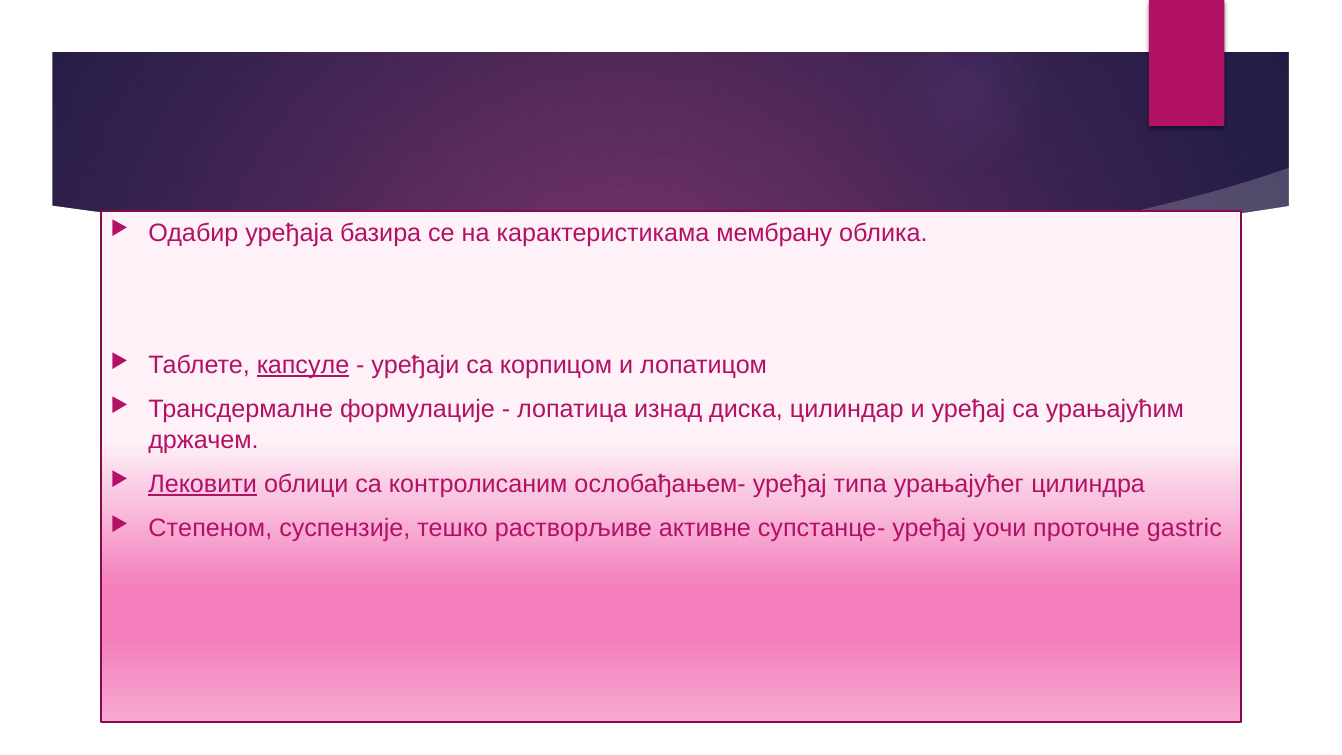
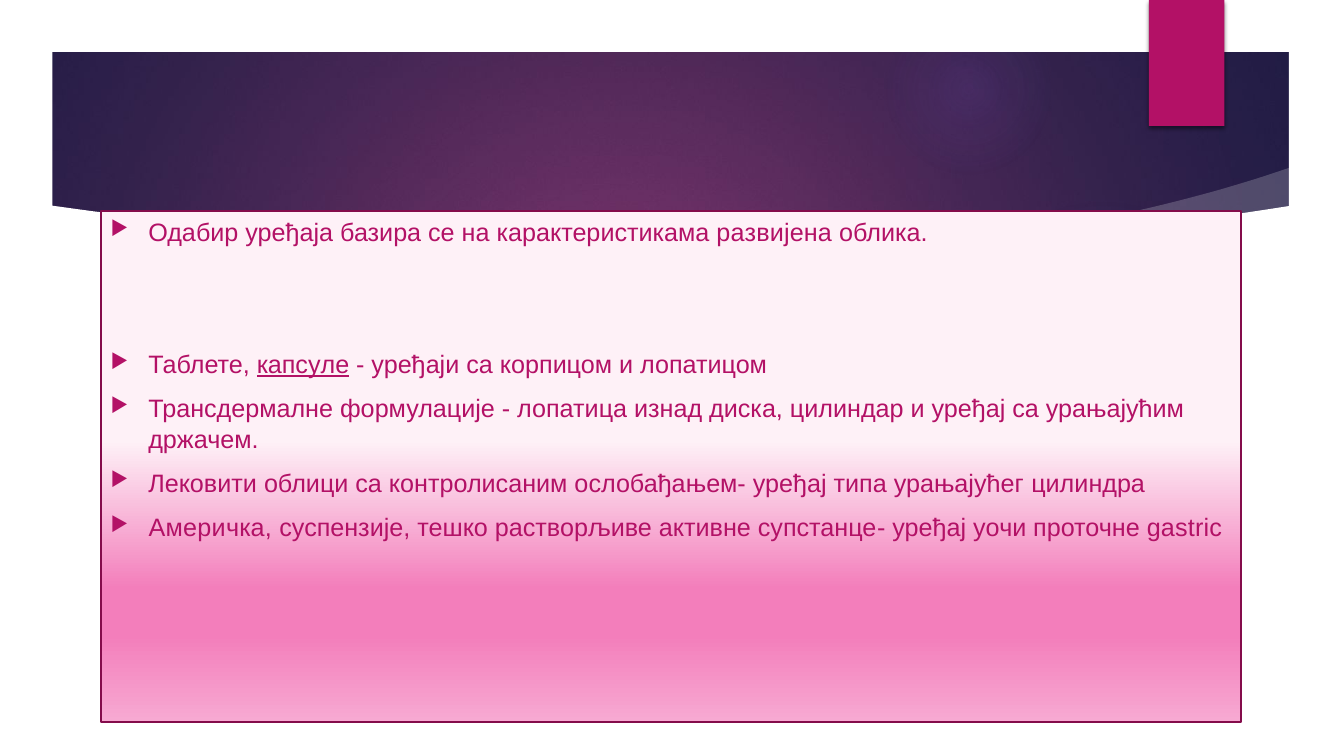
мембрану: мембрану -> развијена
Лековити underline: present -> none
Степеном: Степеном -> Америчка
